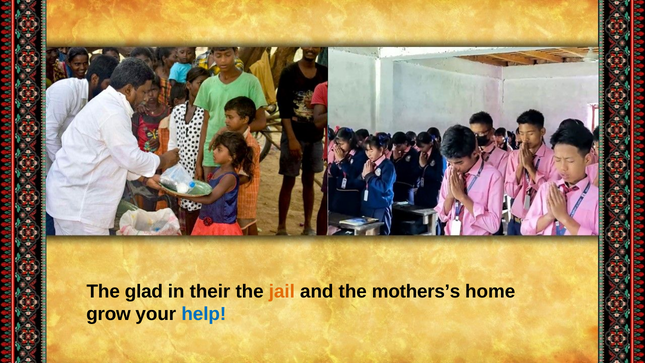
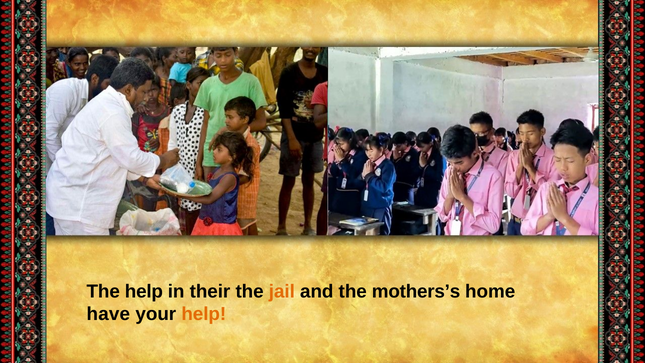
The glad: glad -> help
grow: grow -> have
help at (204, 314) colour: blue -> orange
